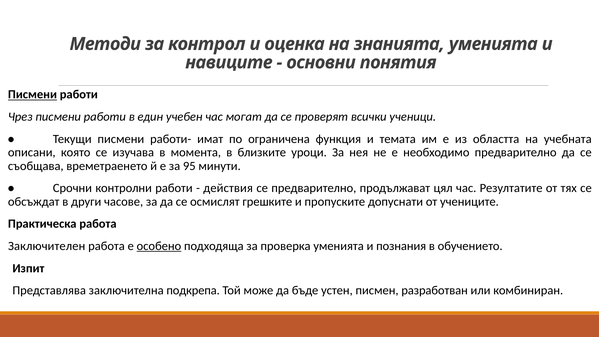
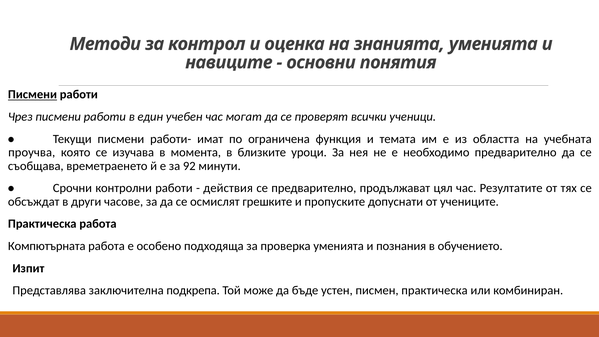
описани: описани -> проучва
95: 95 -> 92
Заключителен: Заключителен -> Компютърната
особено underline: present -> none
писмен разработван: разработван -> практическа
